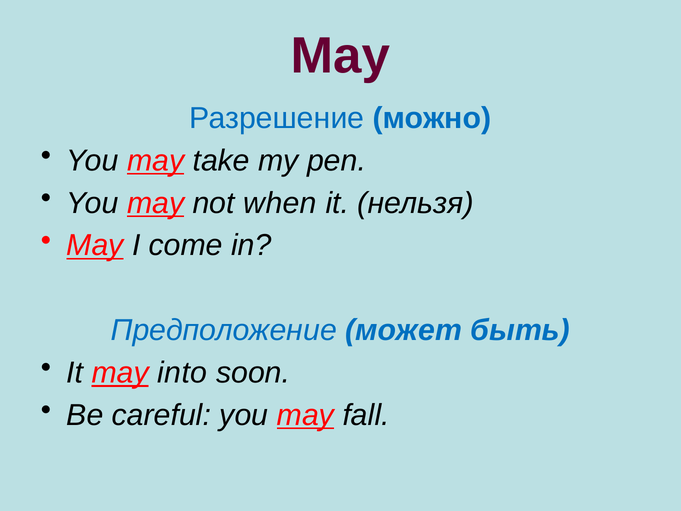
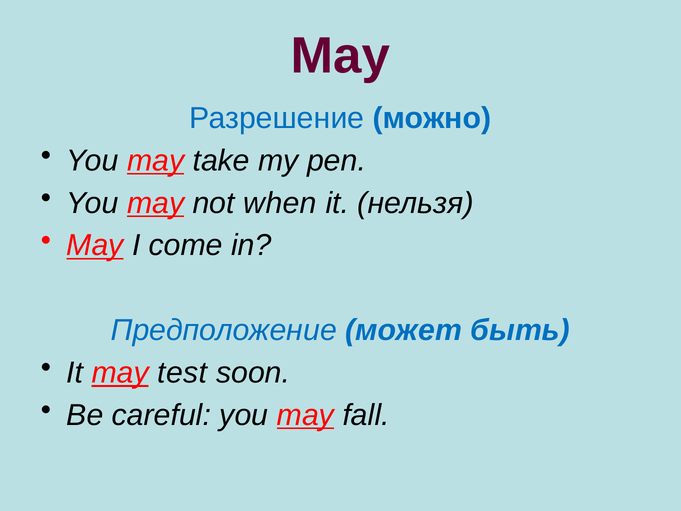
into: into -> test
